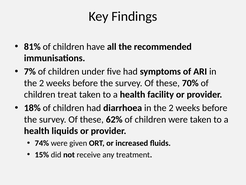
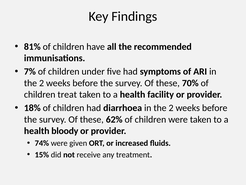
liquids: liquids -> bloody
